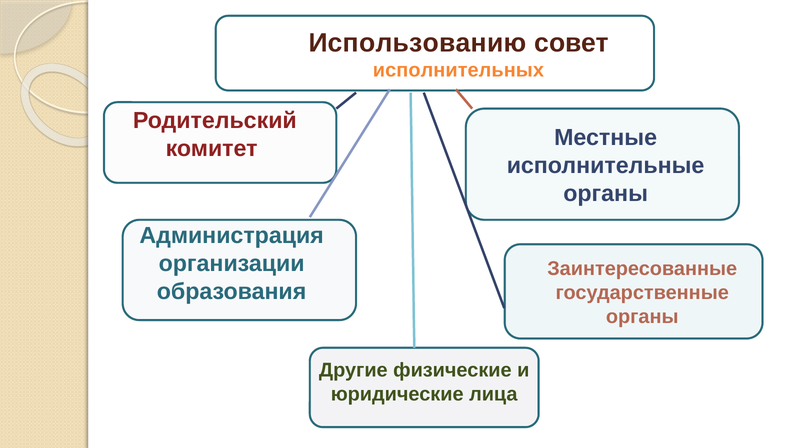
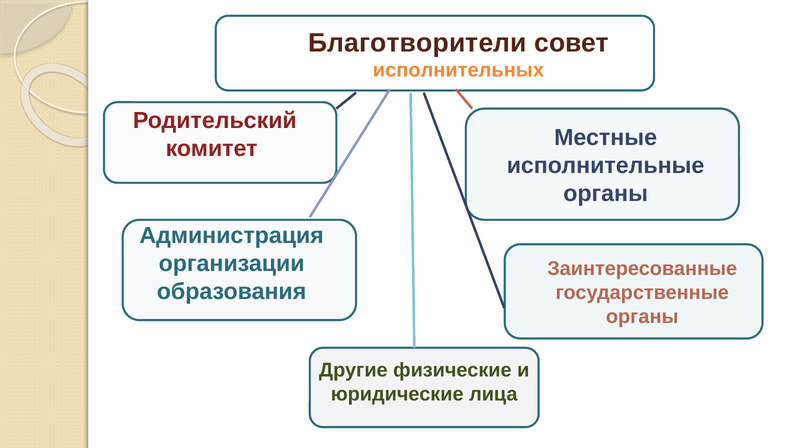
Использованию: Использованию -> Благотворители
